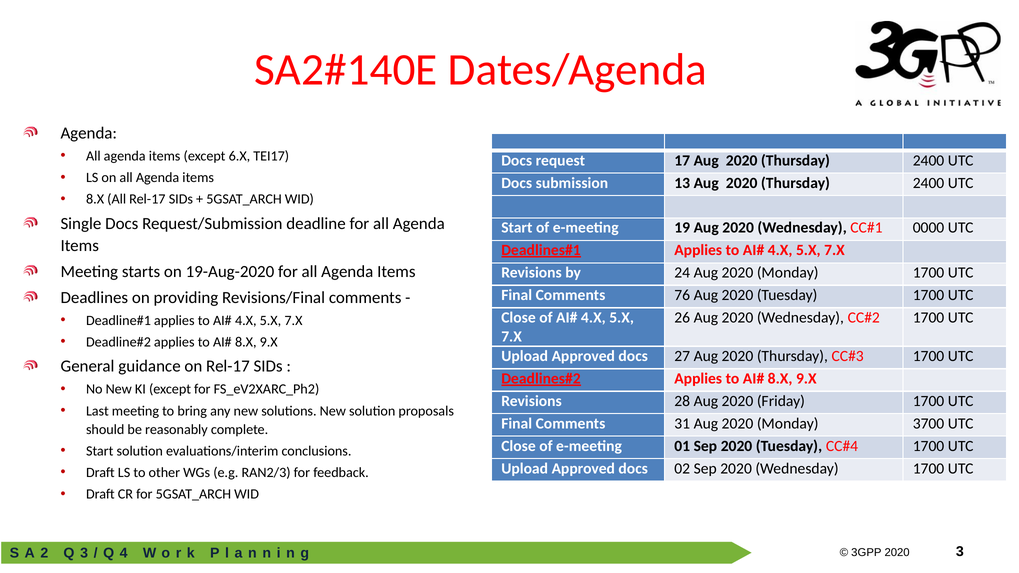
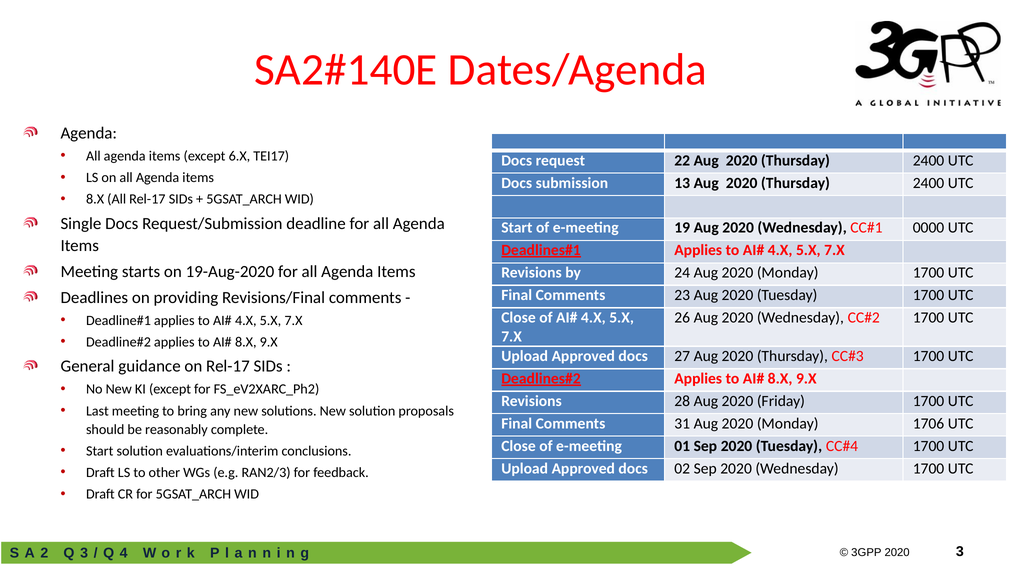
17: 17 -> 22
76: 76 -> 23
3700: 3700 -> 1706
